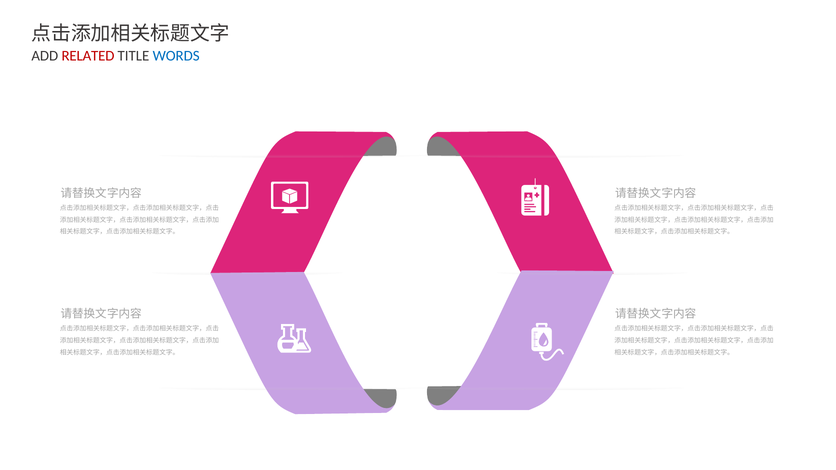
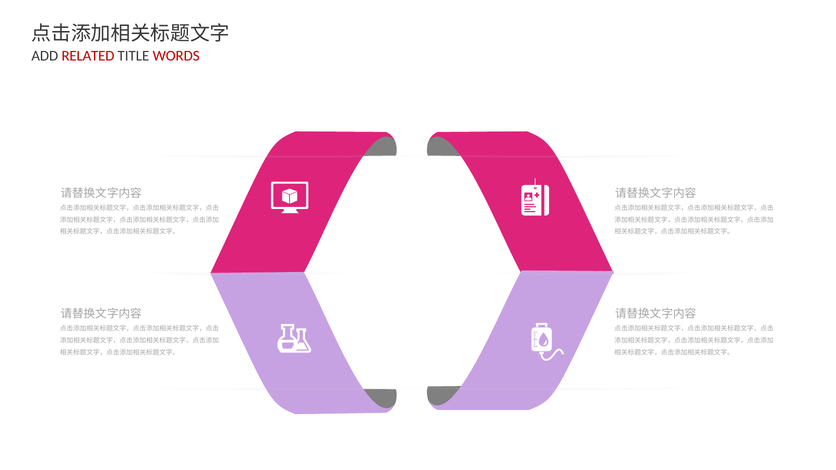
WORDS colour: blue -> red
